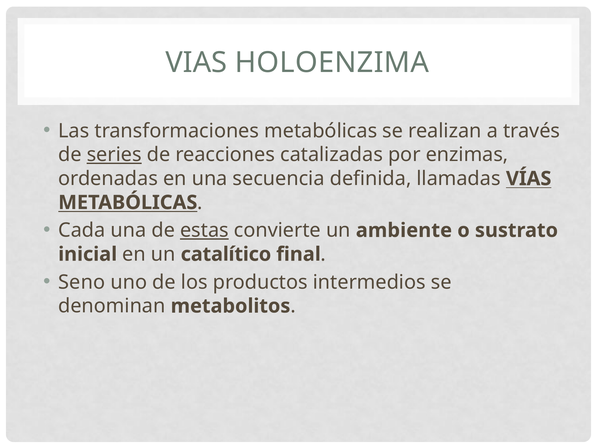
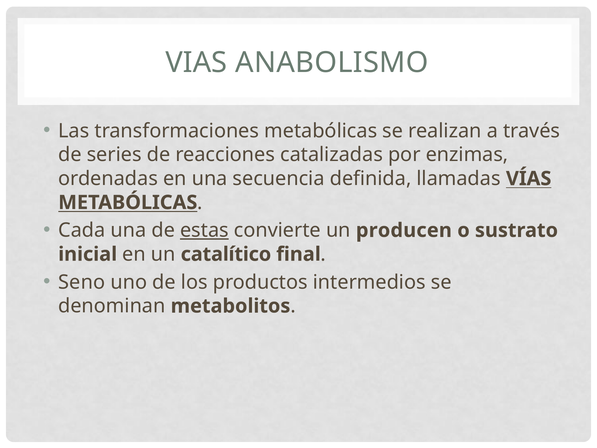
HOLOENZIMA: HOLOENZIMA -> ANABOLISMO
series underline: present -> none
ambiente: ambiente -> producen
